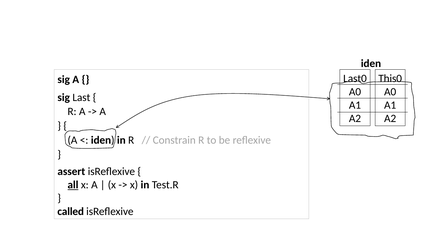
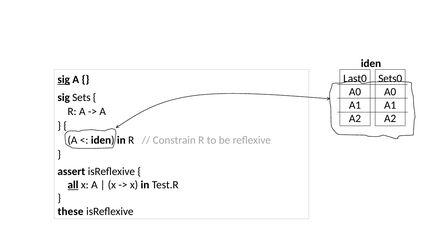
This0: This0 -> Sets0
sig at (64, 80) underline: none -> present
Last: Last -> Sets
called: called -> these
